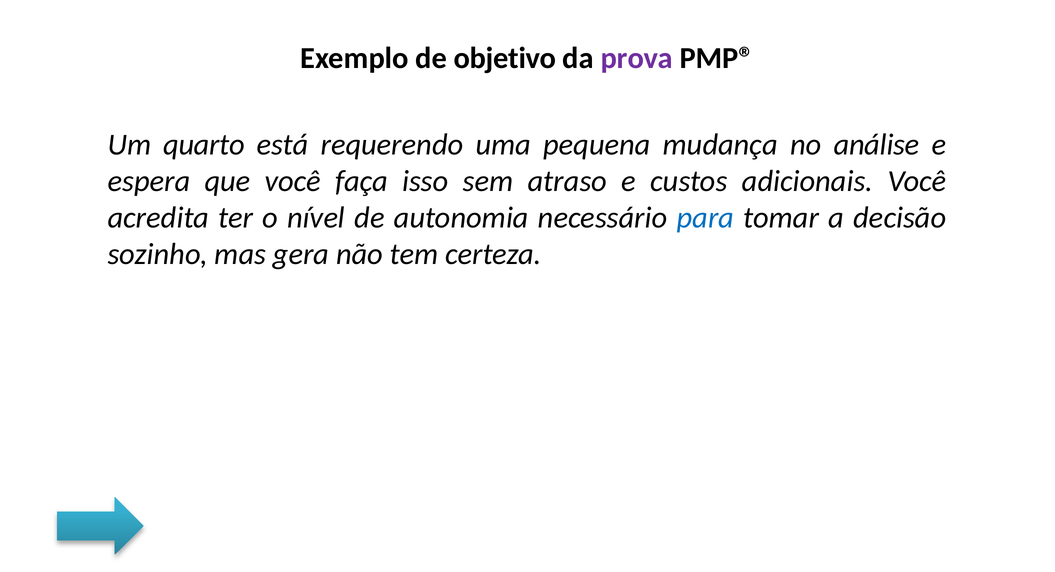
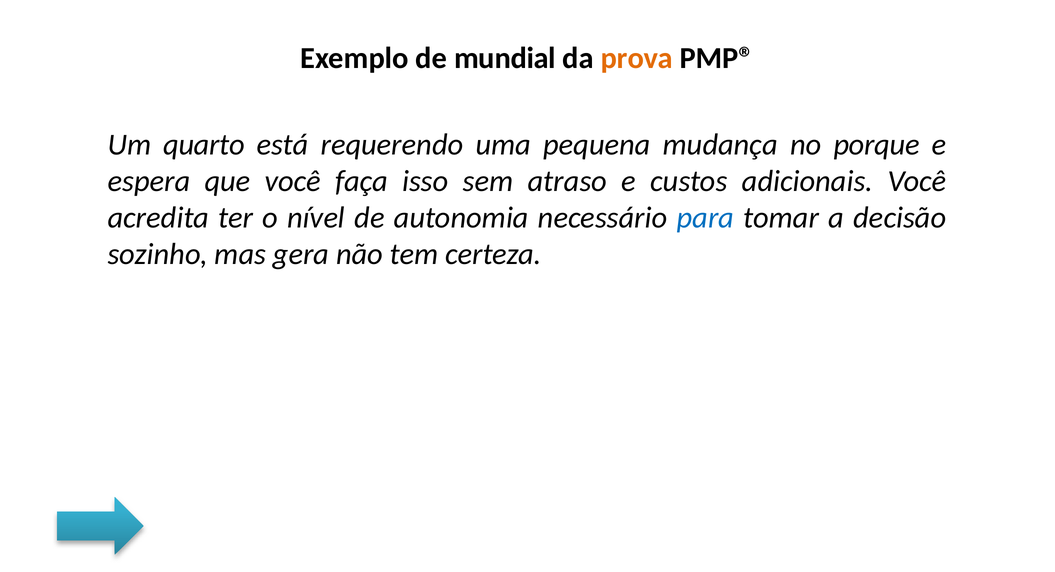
objetivo: objetivo -> mundial
prova colour: purple -> orange
análise: análise -> porque
